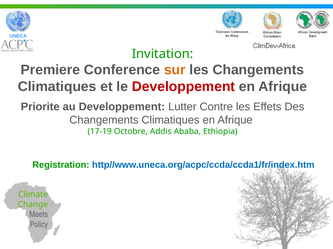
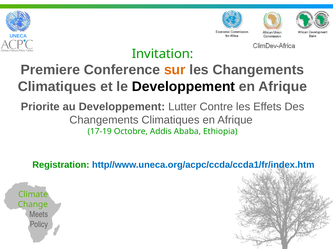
Developpement at (184, 87) colour: red -> black
